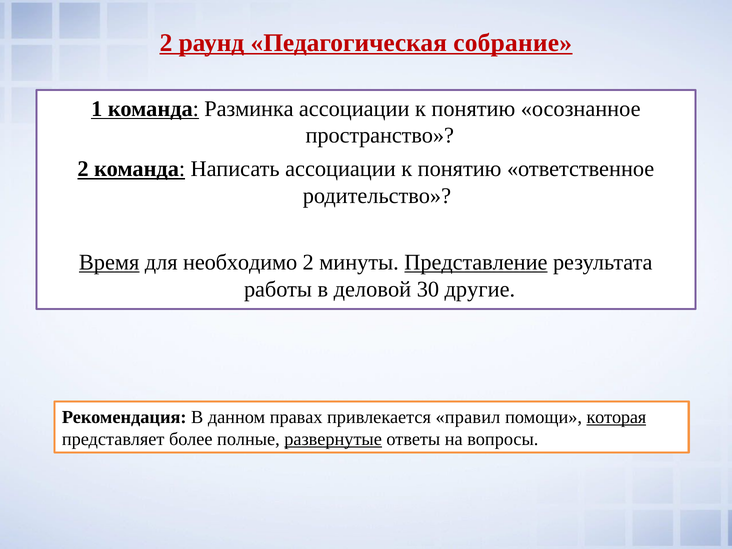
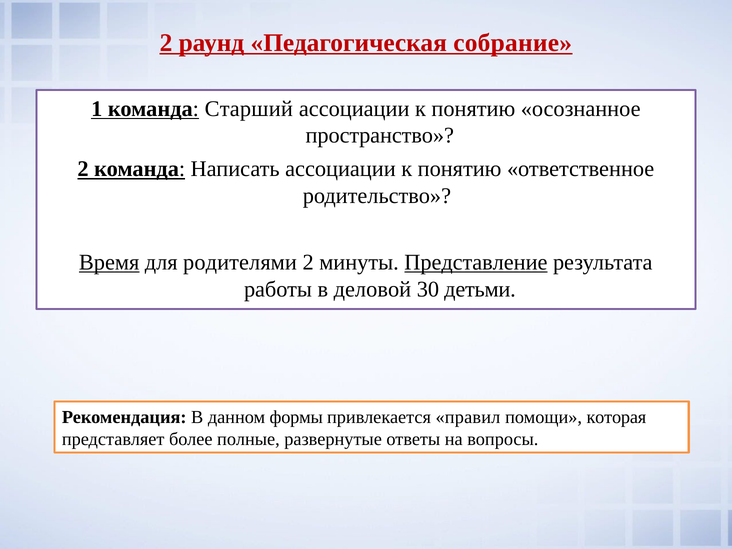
Разминка: Разминка -> Старший
необходимо: необходимо -> родителями
другие: другие -> детьми
правах: правах -> формы
которая underline: present -> none
развернутые underline: present -> none
